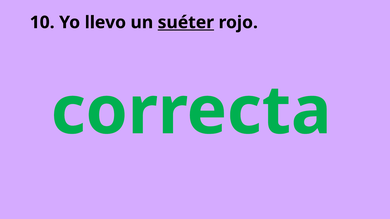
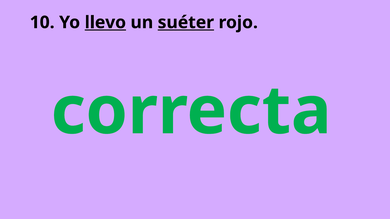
llevo underline: none -> present
